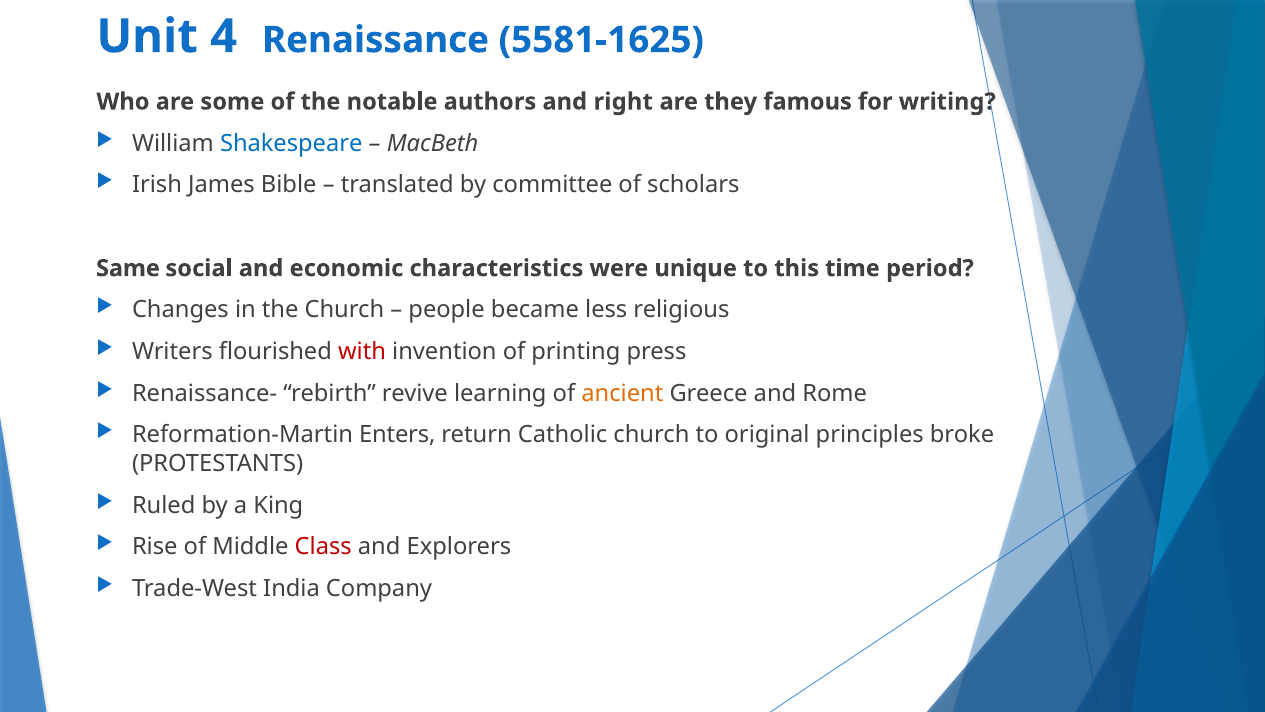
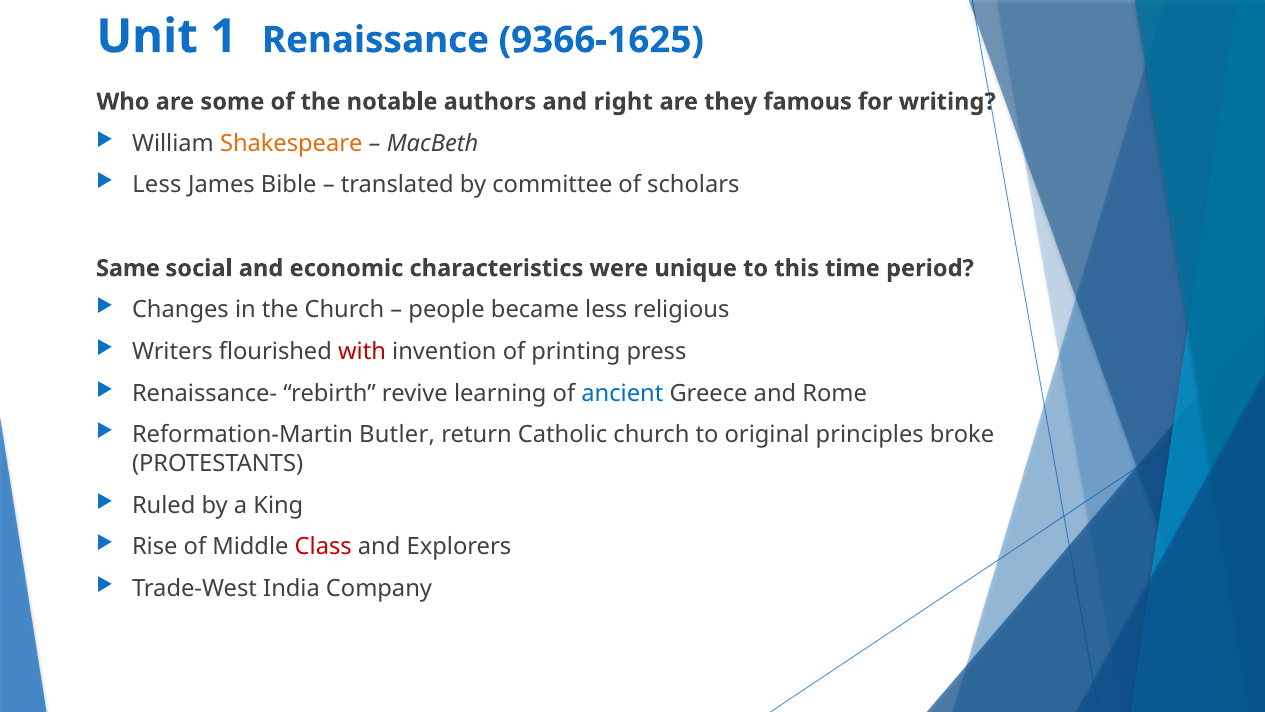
4: 4 -> 1
5581-1625: 5581-1625 -> 9366-1625
Shakespeare colour: blue -> orange
Irish at (157, 185): Irish -> Less
ancient colour: orange -> blue
Enters: Enters -> Butler
